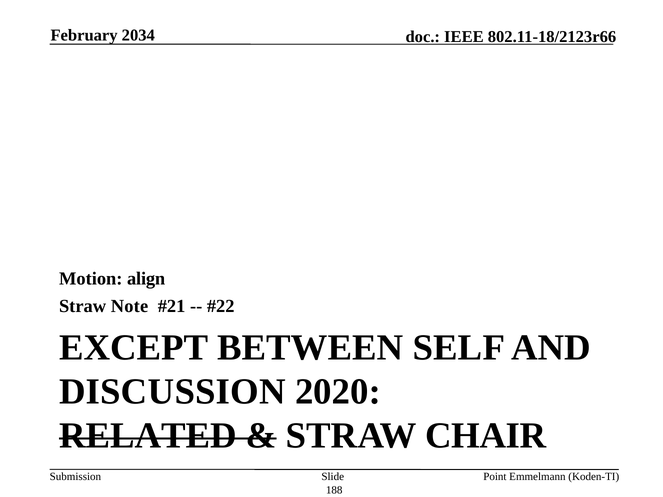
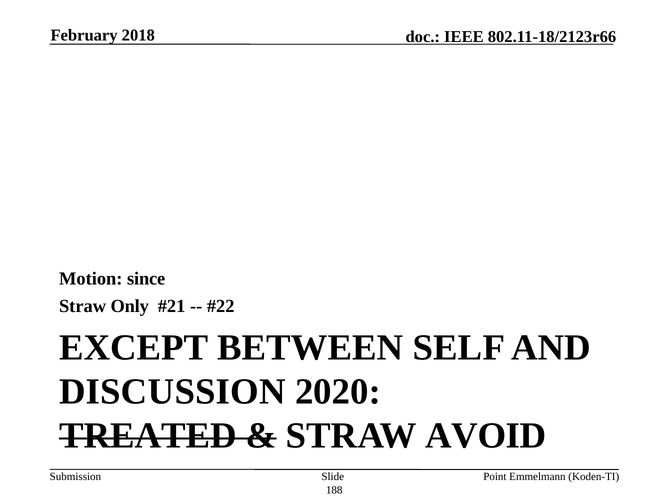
2034: 2034 -> 2018
align: align -> since
Note: Note -> Only
RELATED: RELATED -> TREATED
CHAIR: CHAIR -> AVOID
